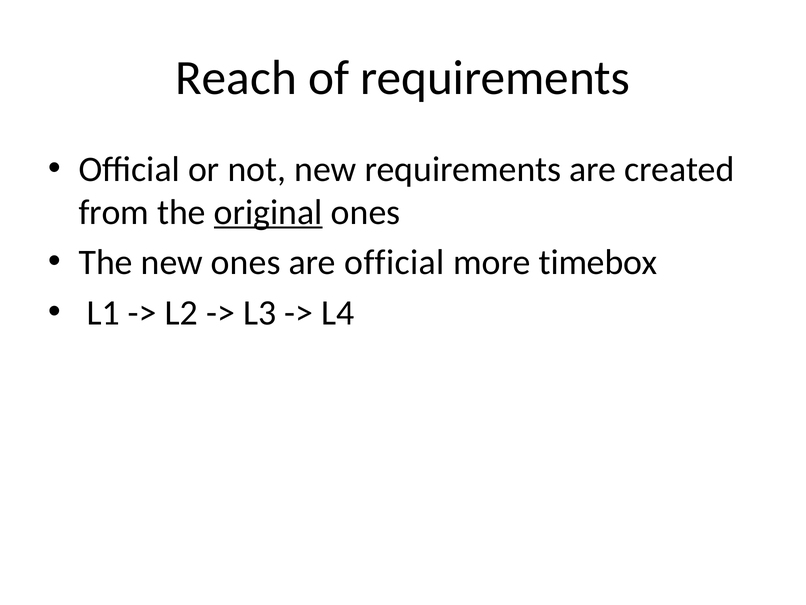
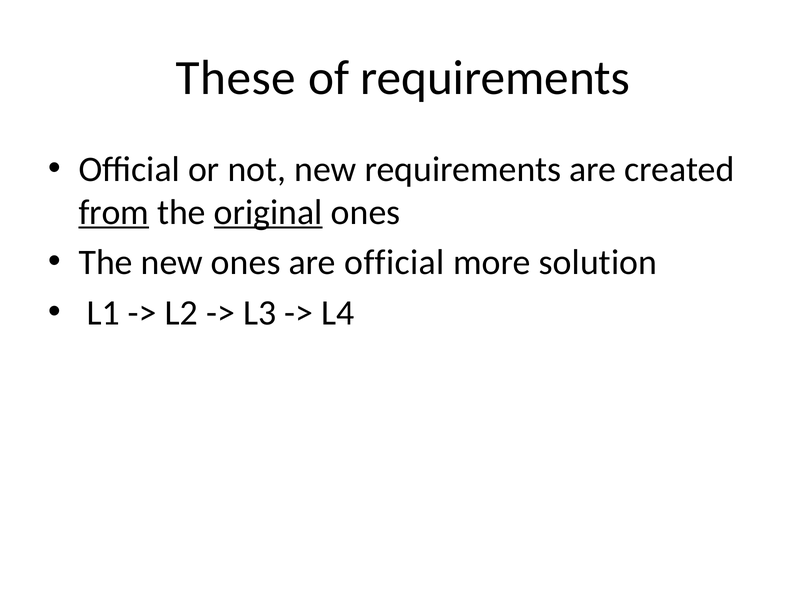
Reach: Reach -> These
from underline: none -> present
timebox: timebox -> solution
